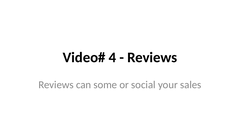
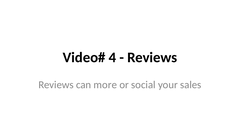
some: some -> more
